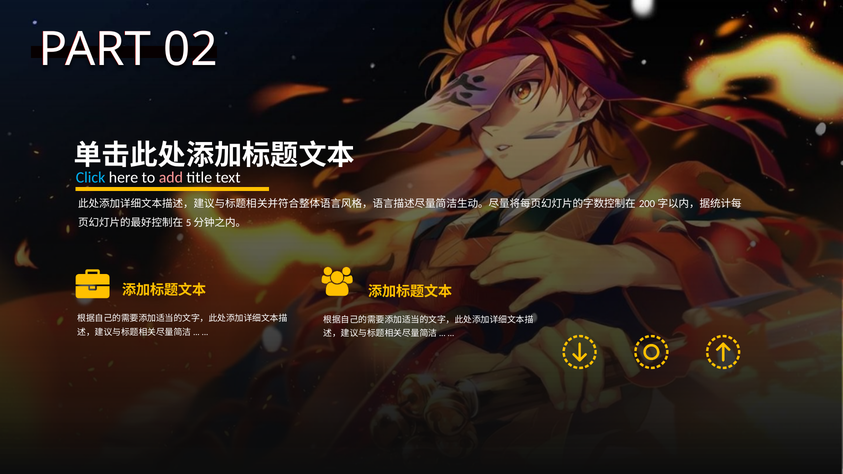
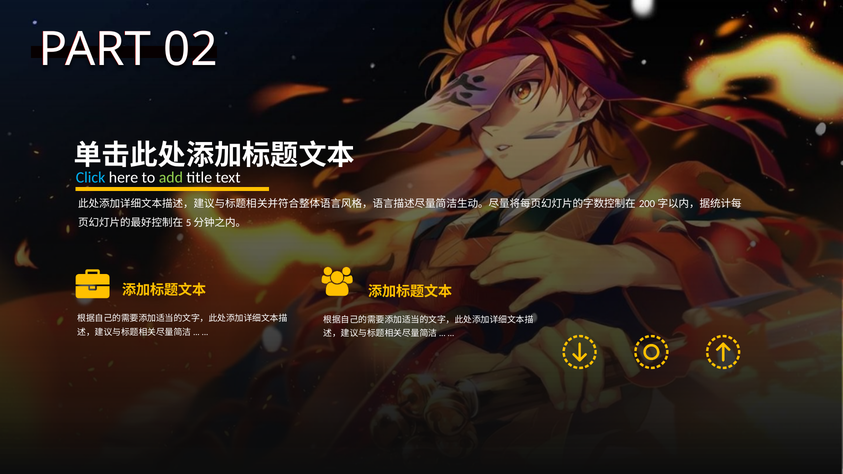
add colour: pink -> light green
